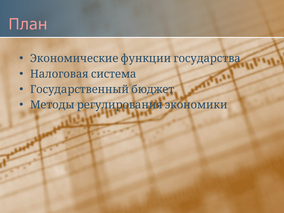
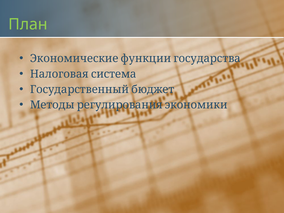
План colour: pink -> light green
